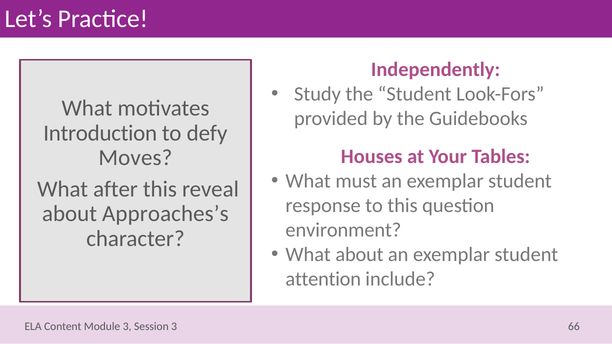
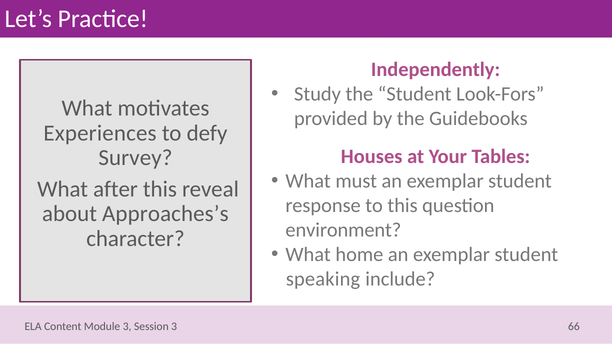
Introduction: Introduction -> Experiences
Moves: Moves -> Survey
What about: about -> home
attention: attention -> speaking
